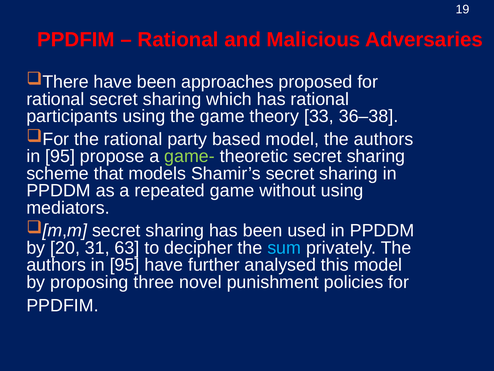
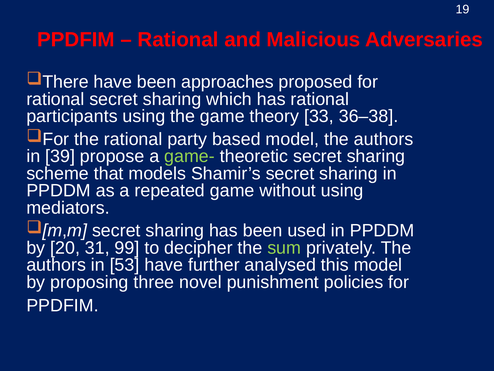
95 at (60, 156): 95 -> 39
63: 63 -> 99
sum colour: light blue -> light green
95 at (125, 265): 95 -> 53
